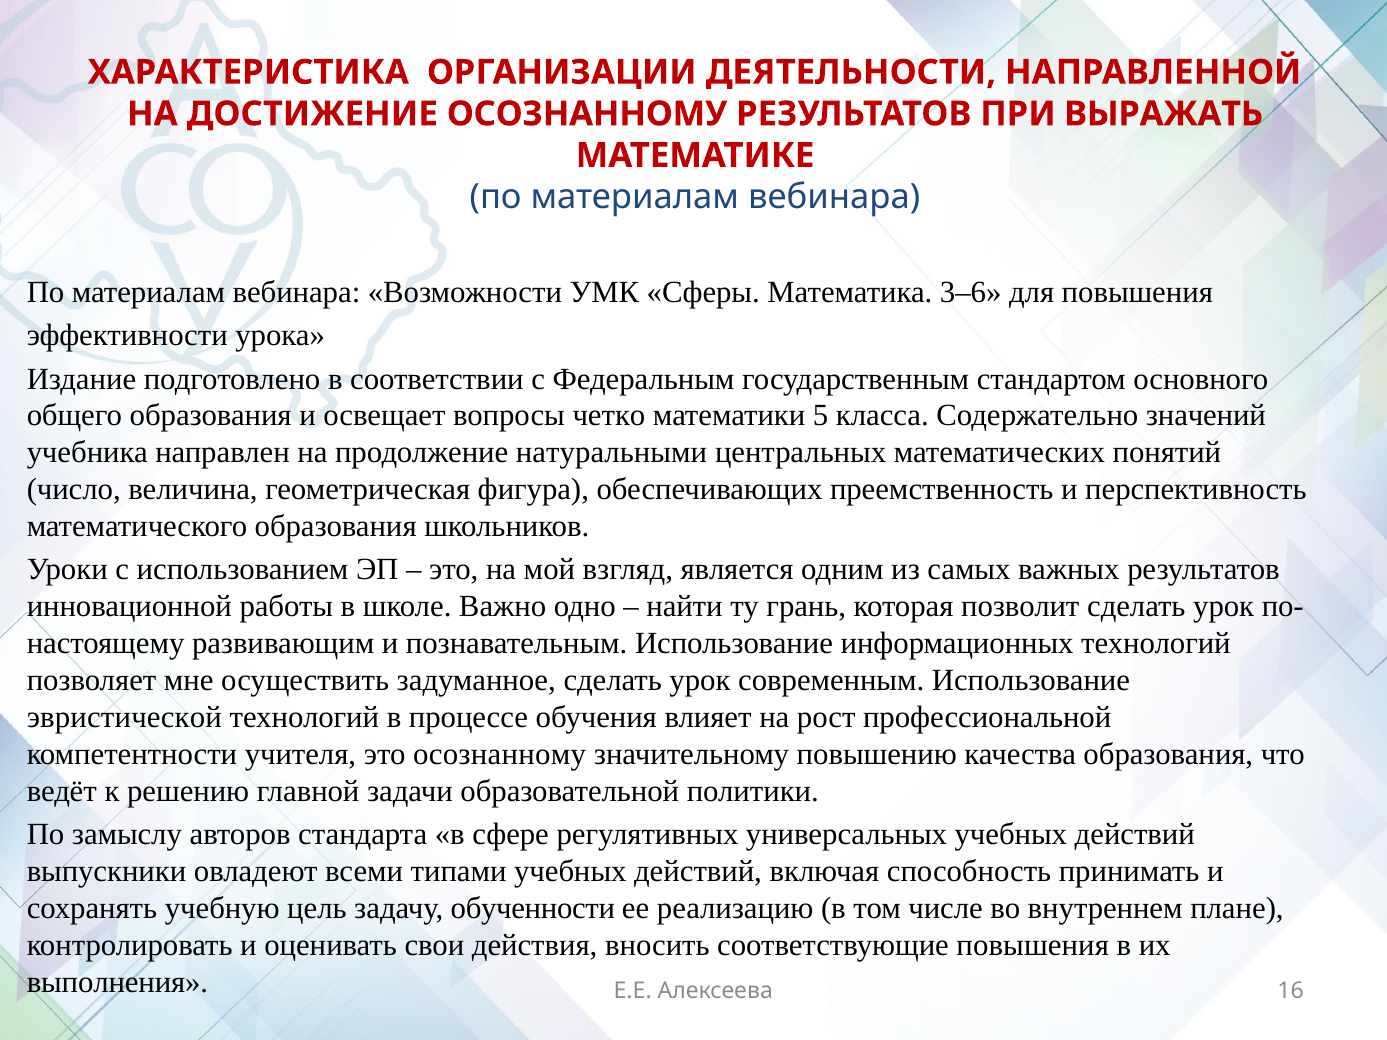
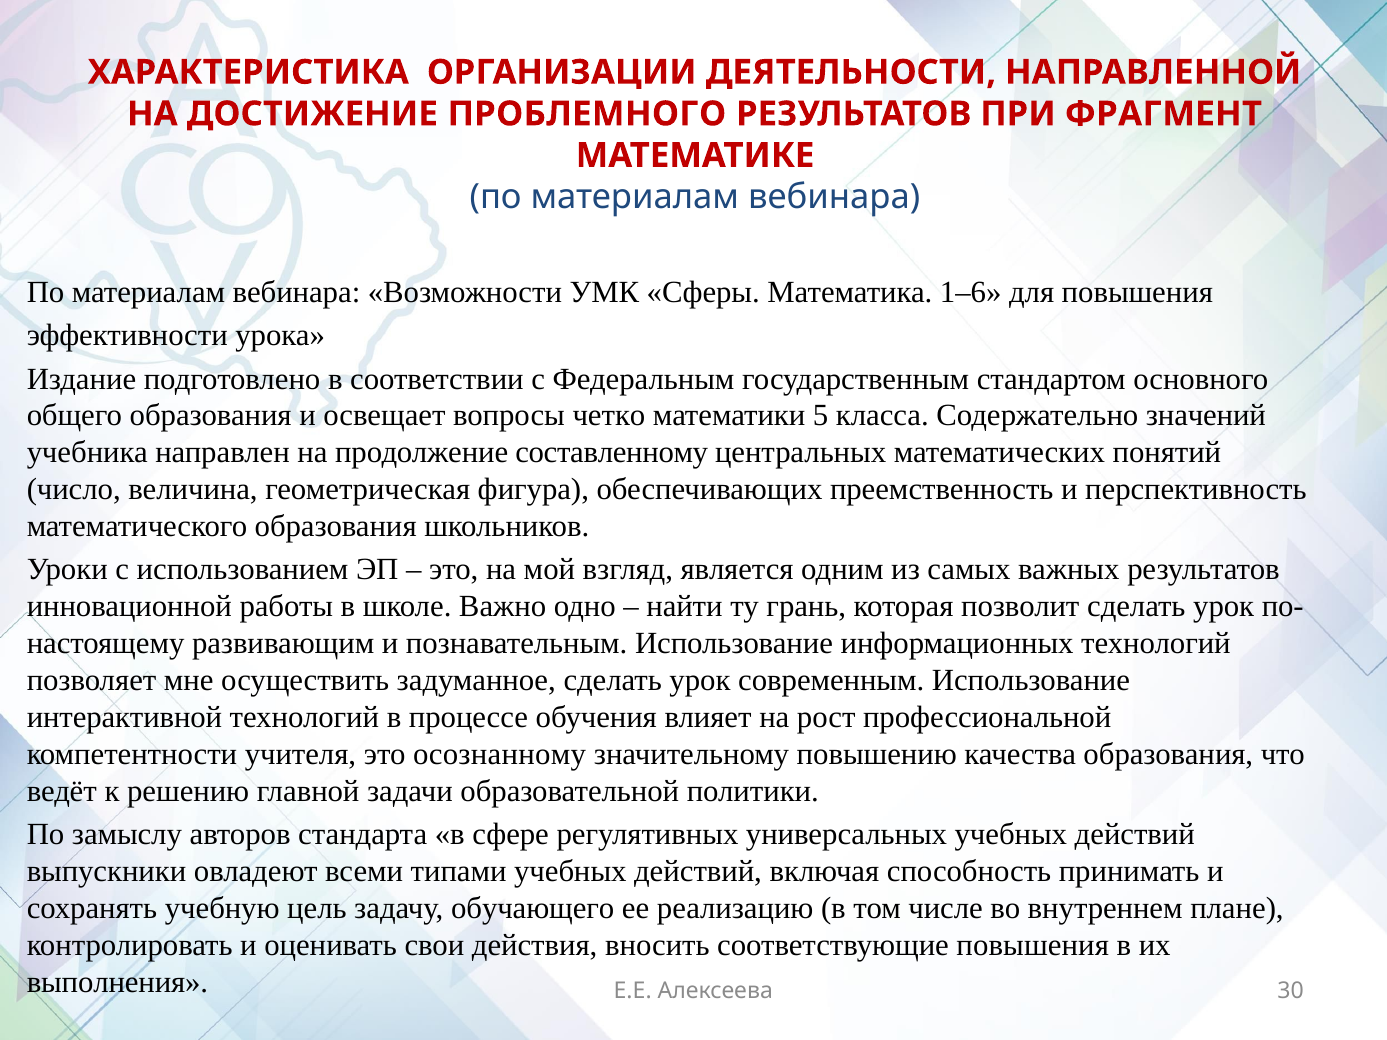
ДОСТИЖЕНИЕ ОСОЗНАННОМУ: ОСОЗНАННОМУ -> ПРОБЛЕМНОГО
ВЫРАЖАТЬ: ВЫРАЖАТЬ -> ФРАГМЕНТ
3–6: 3–6 -> 1–6
натуральными: натуральными -> составленному
эвристической: эвристической -> интерактивной
обученности: обученности -> обучающего
16: 16 -> 30
